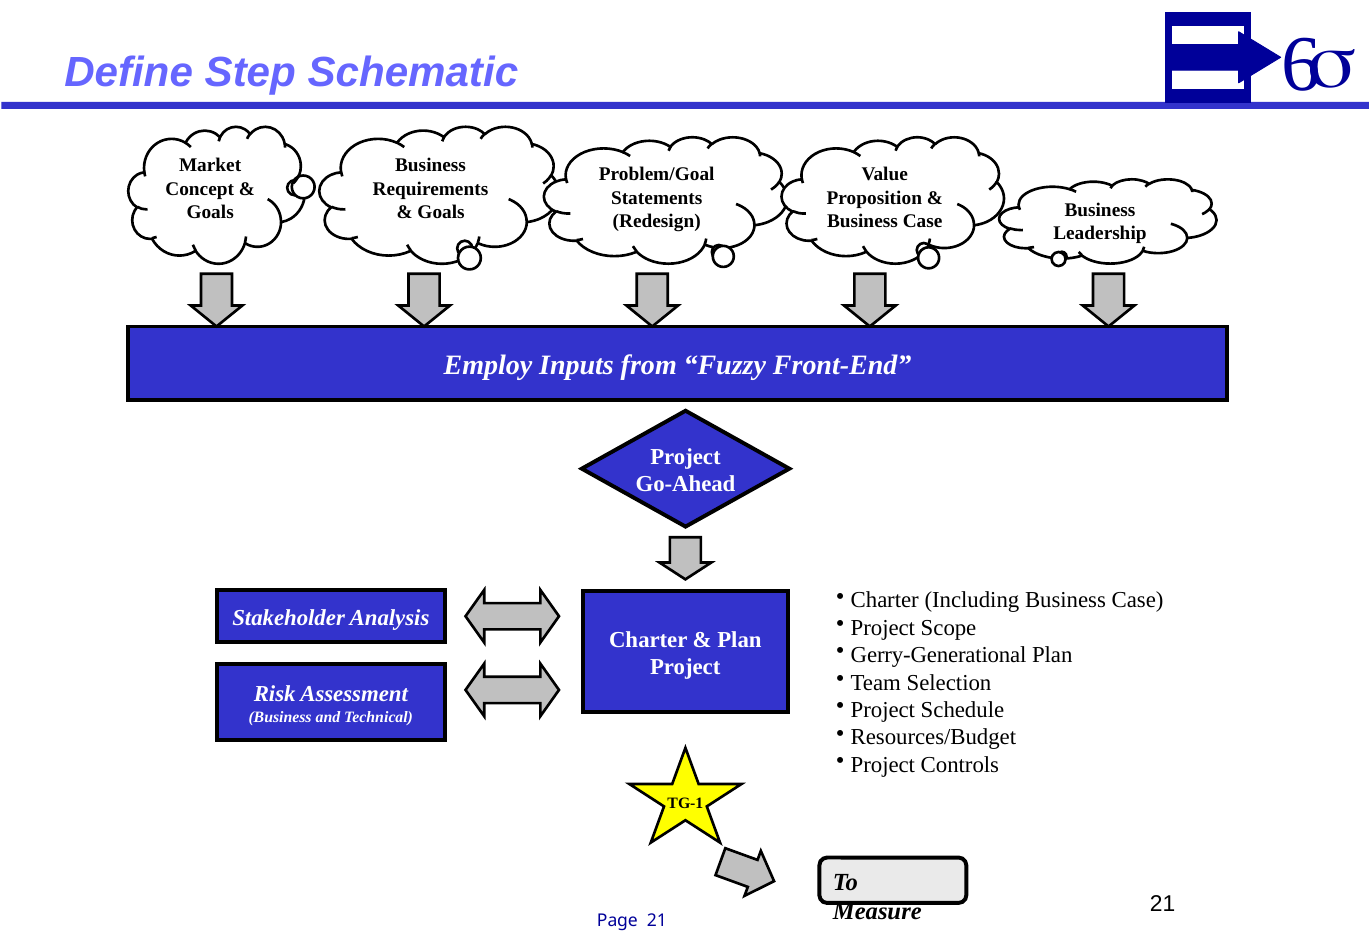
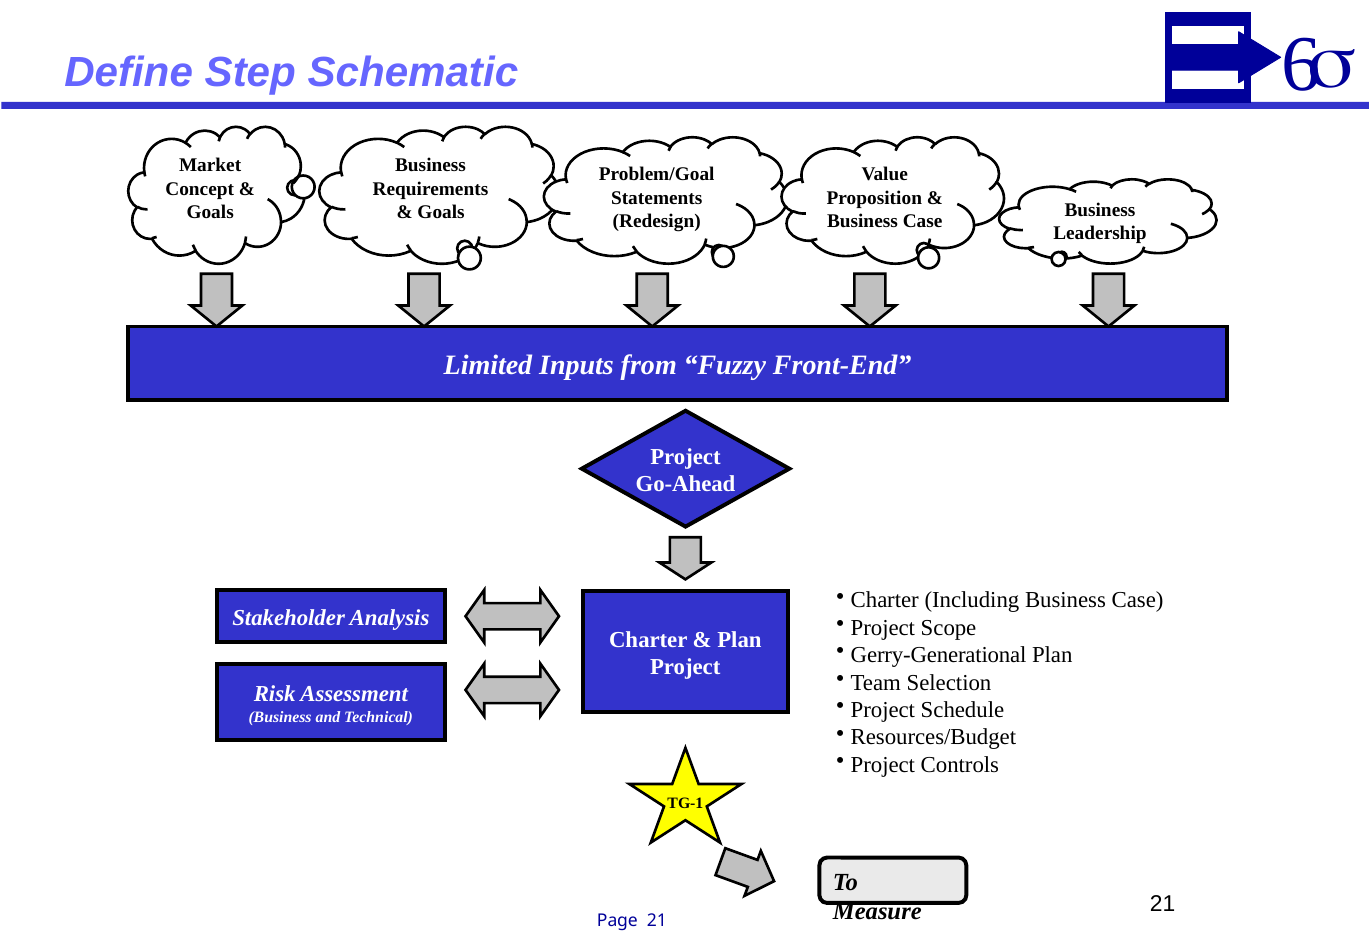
Employ: Employ -> Limited
